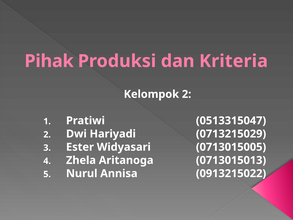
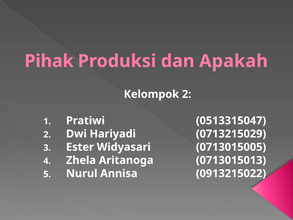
Kriteria: Kriteria -> Apakah
